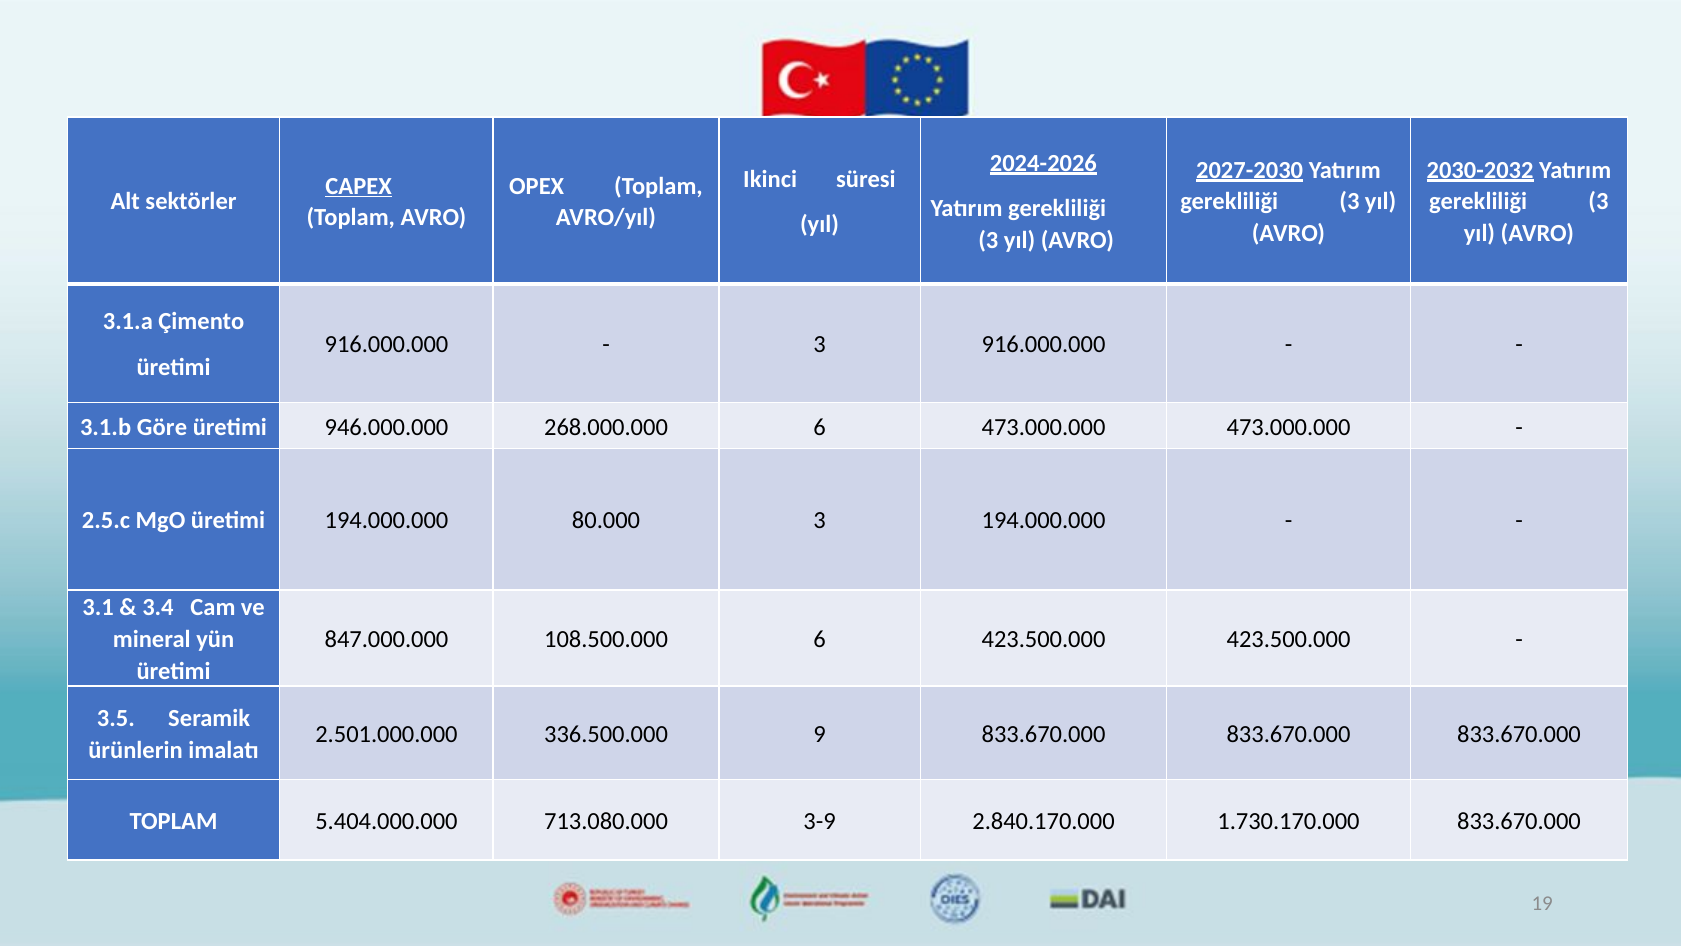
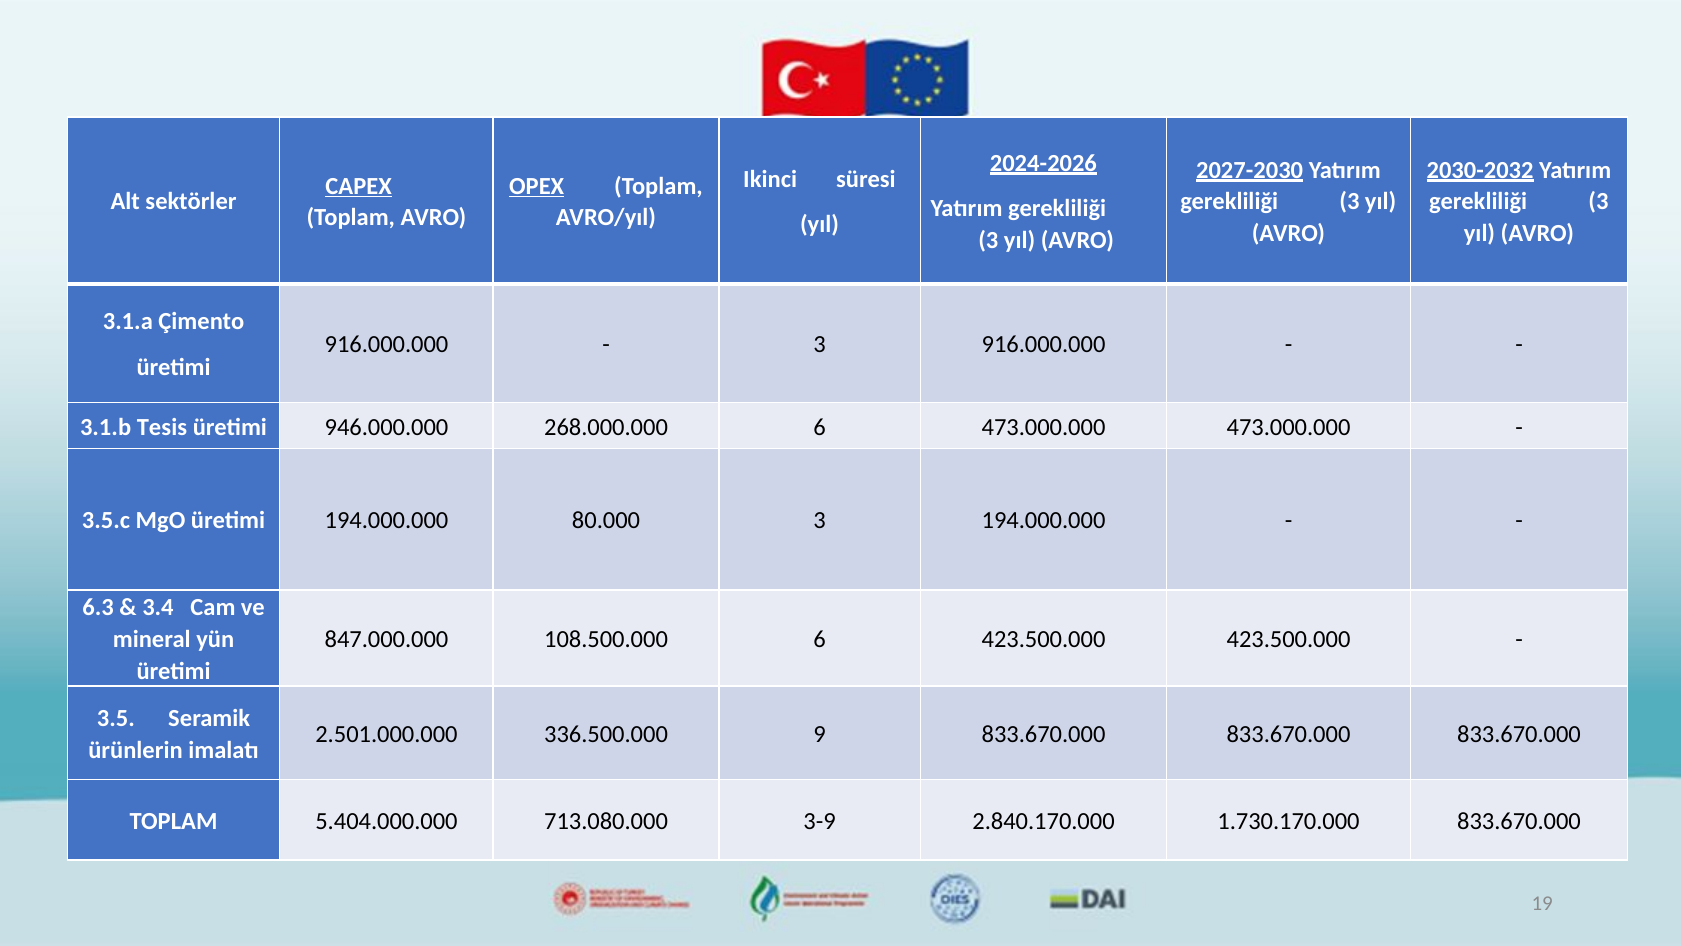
OPEX underline: none -> present
Göre: Göre -> Tesis
2.5.c: 2.5.c -> 3.5.c
3.1: 3.1 -> 6.3
